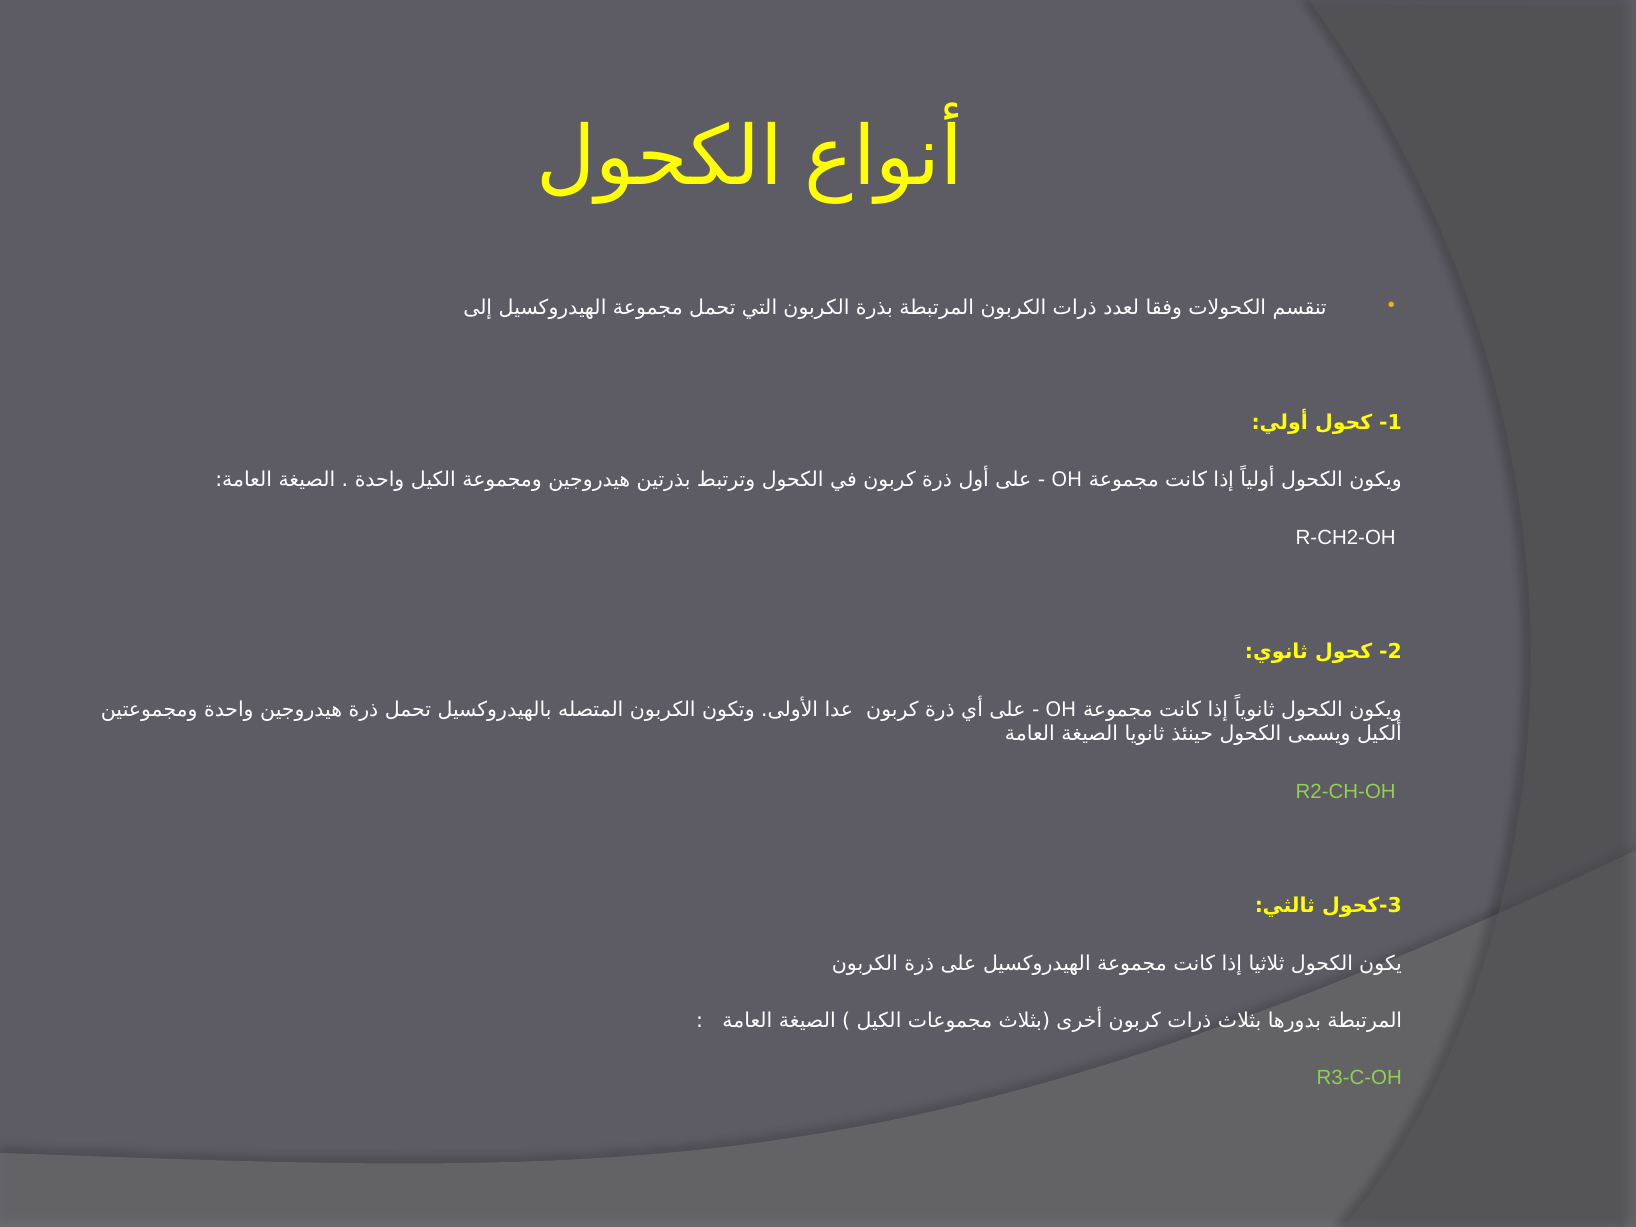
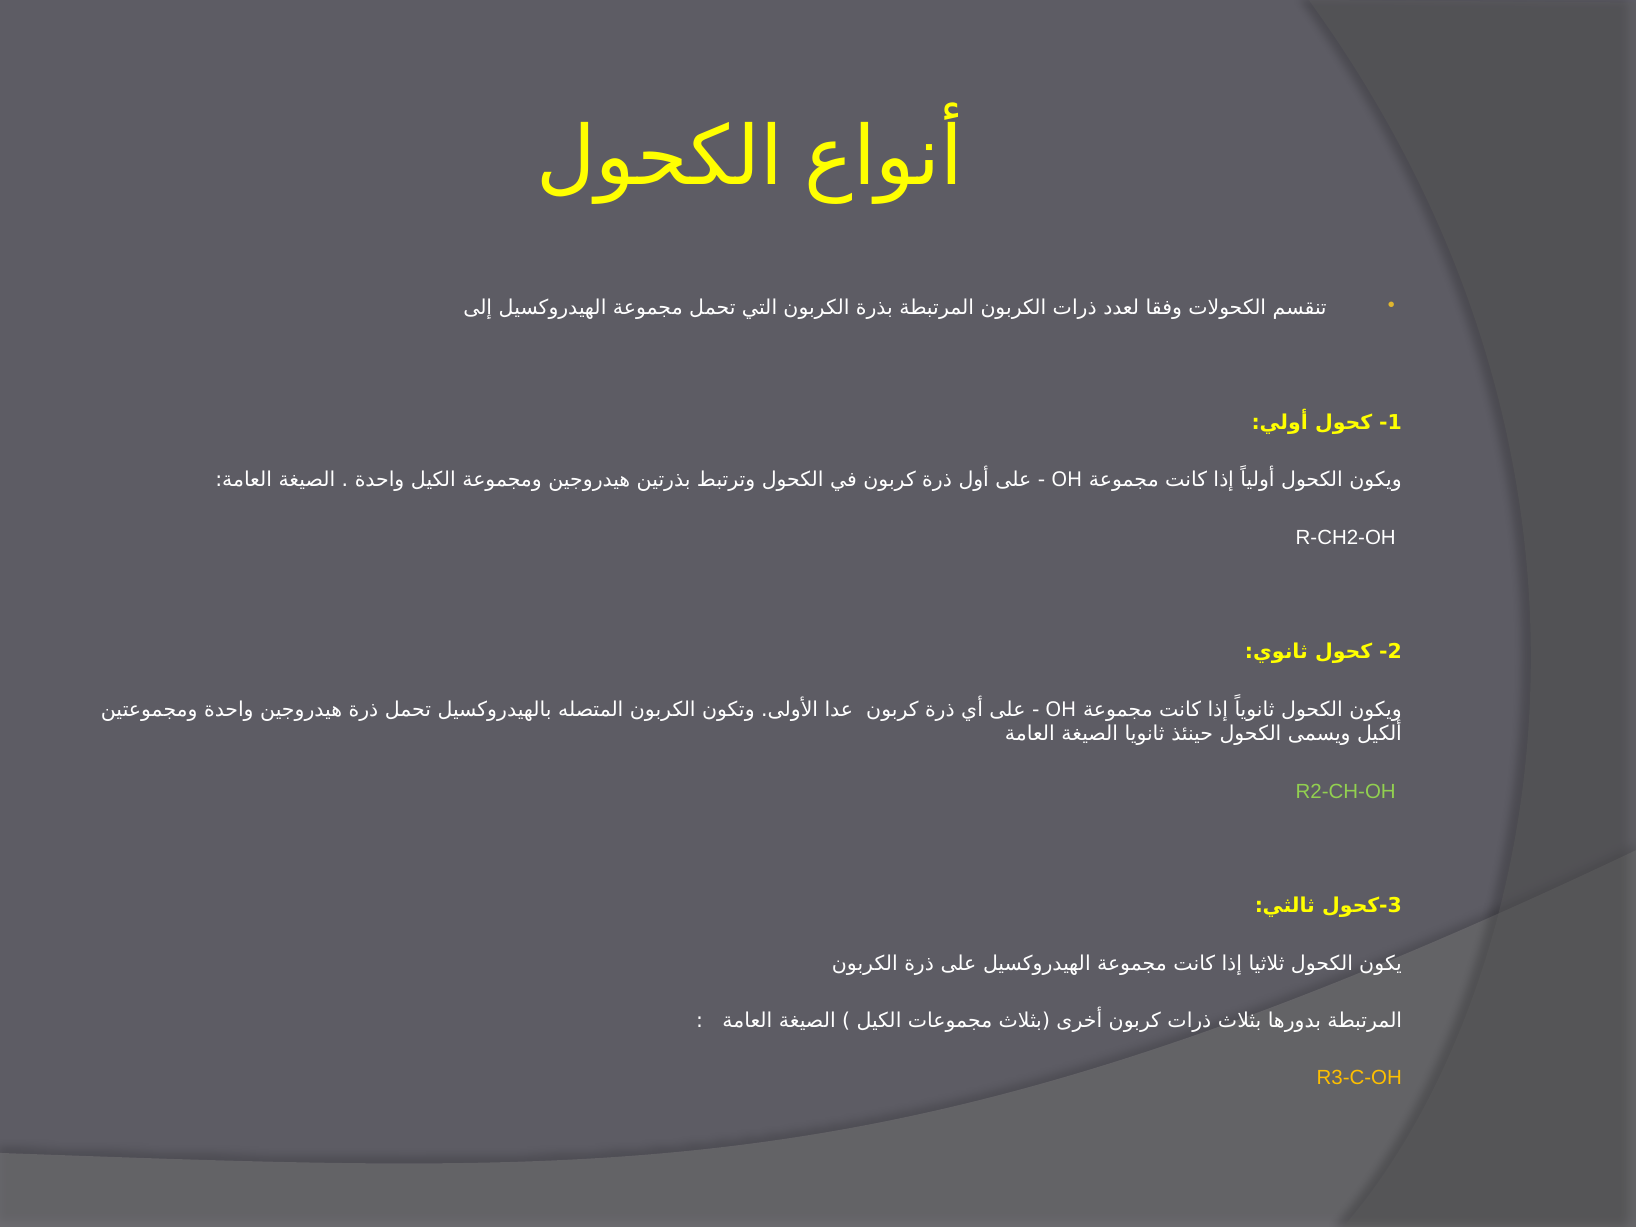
R3-C-OH colour: light green -> yellow
